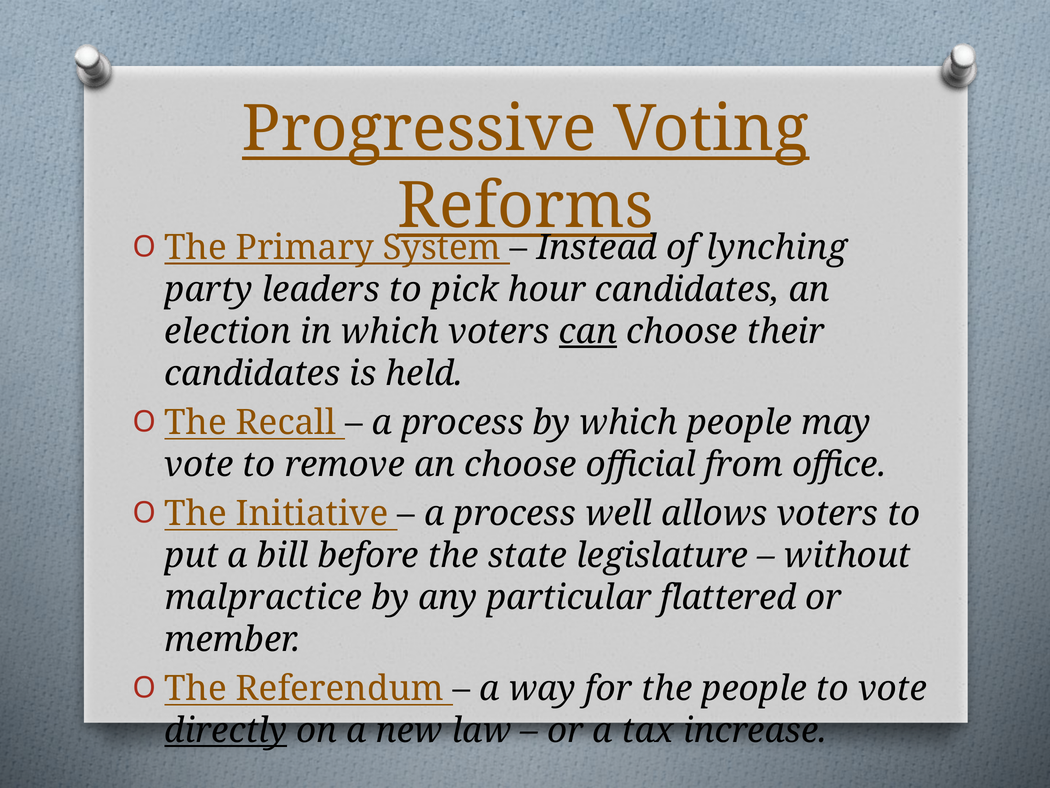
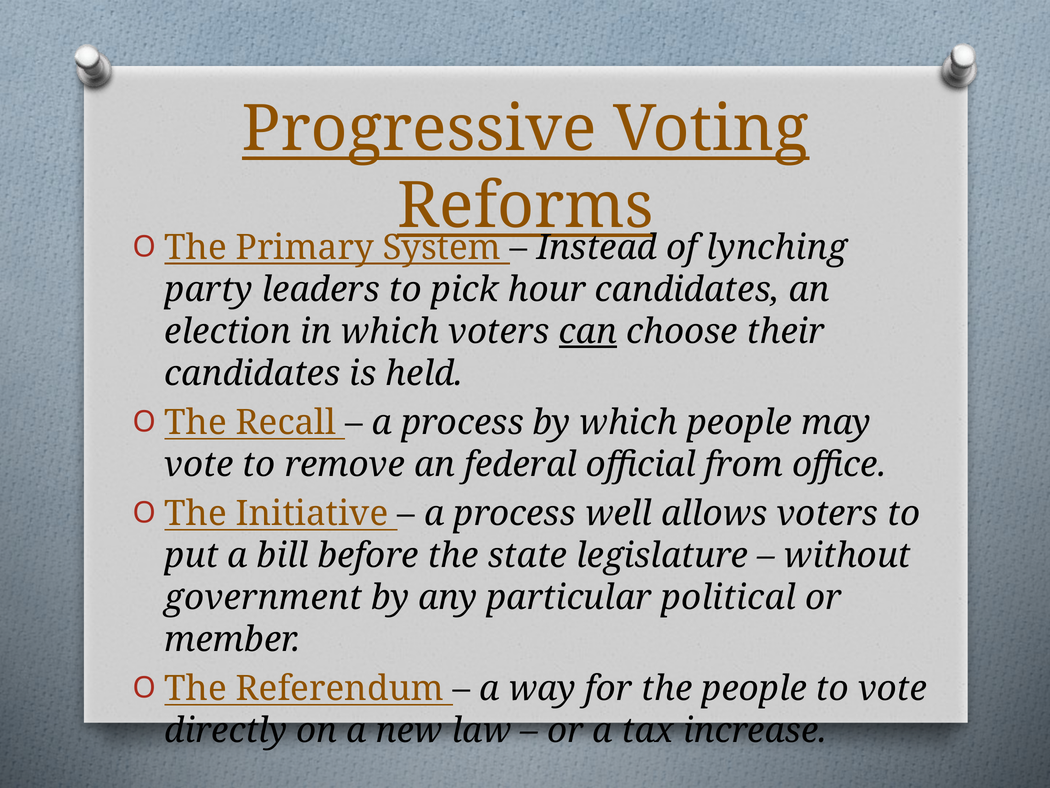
an choose: choose -> federal
malpractice: malpractice -> government
flattered: flattered -> political
directly underline: present -> none
